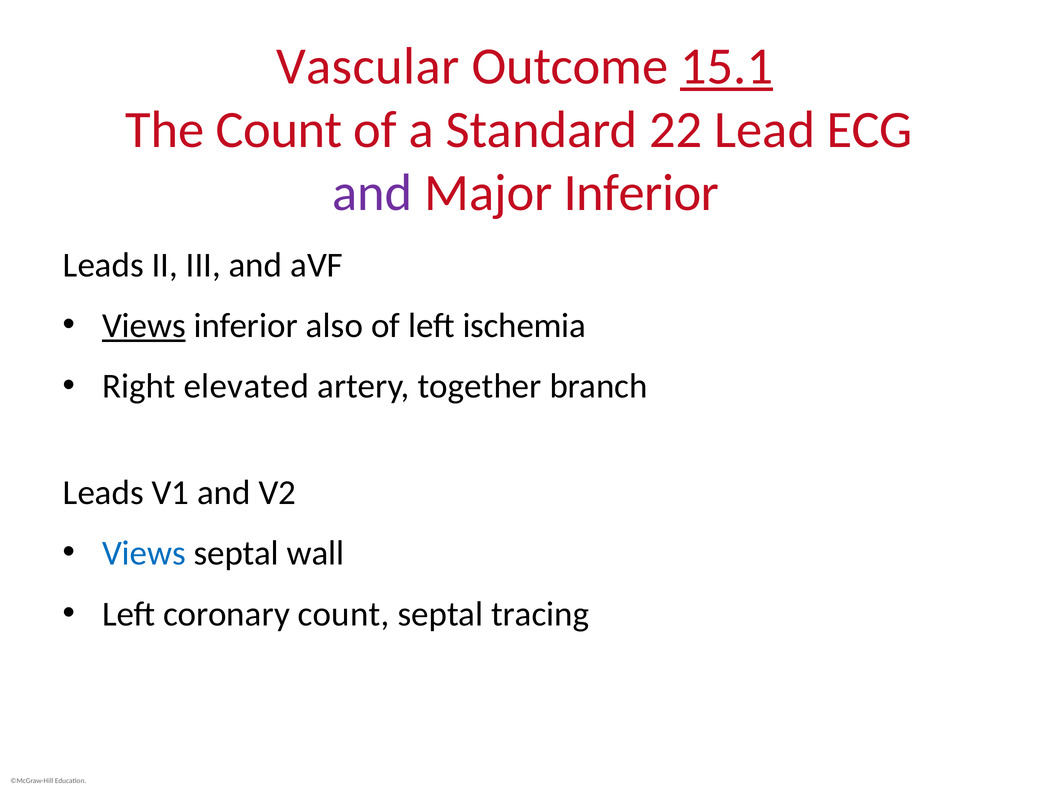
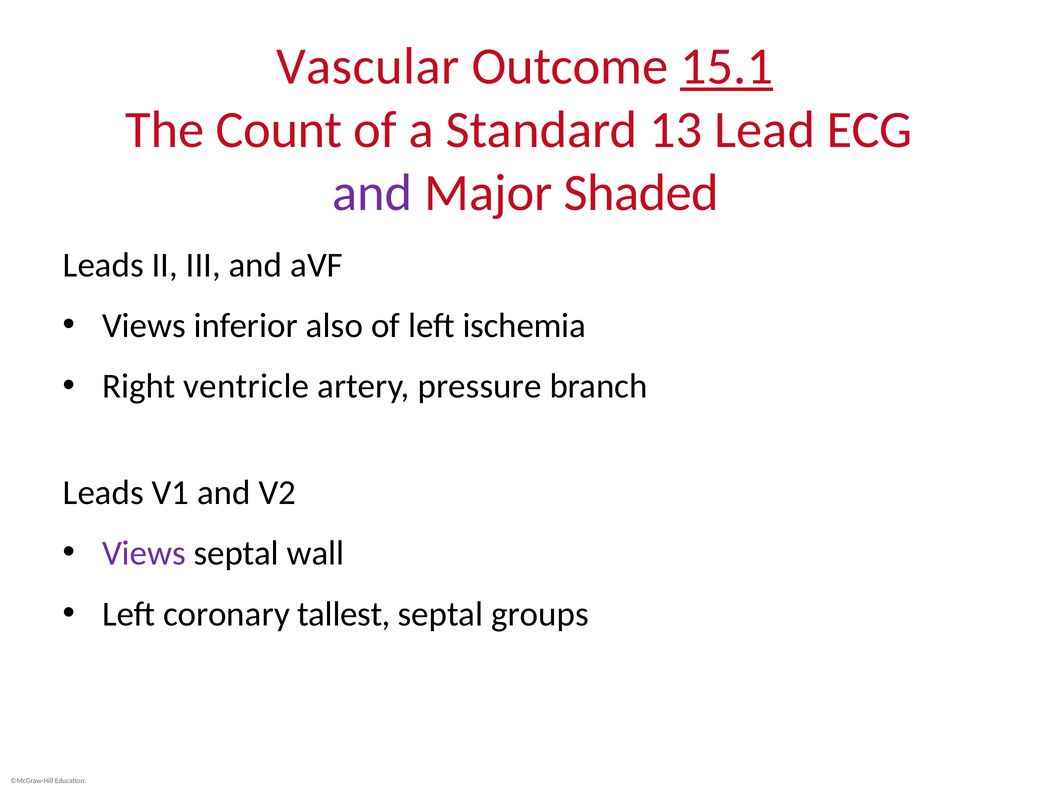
22: 22 -> 13
Major Inferior: Inferior -> Shaded
Views at (144, 326) underline: present -> none
elevated: elevated -> ventricle
together: together -> pressure
Views at (144, 553) colour: blue -> purple
coronary count: count -> tallest
tracing: tracing -> groups
